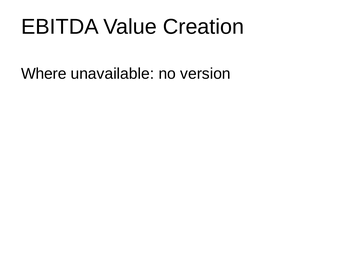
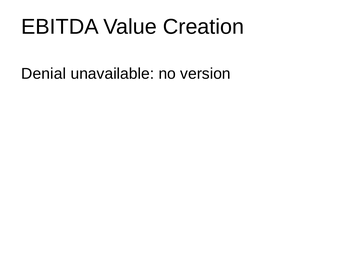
Where: Where -> Denial
